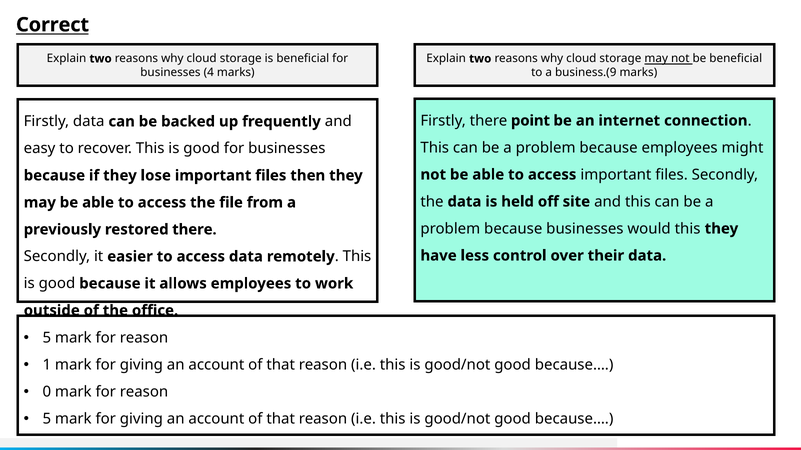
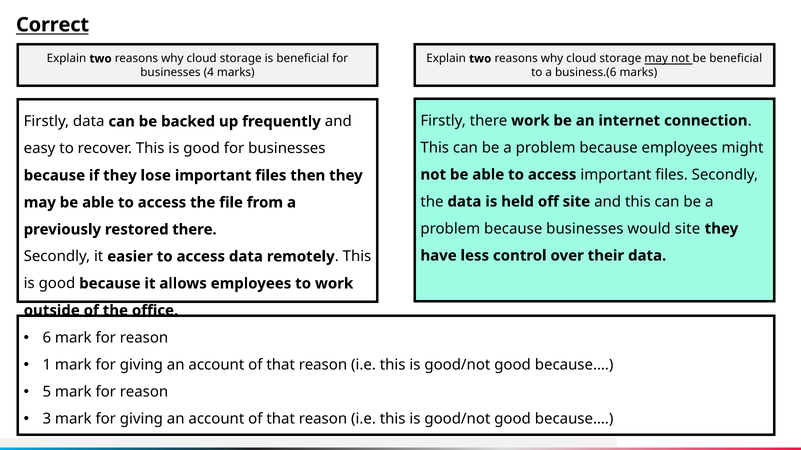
business.(9: business.(9 -> business.(6
there point: point -> work
would this: this -> site
5 at (47, 338): 5 -> 6
0: 0 -> 5
5 at (47, 419): 5 -> 3
